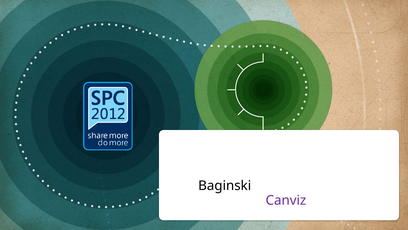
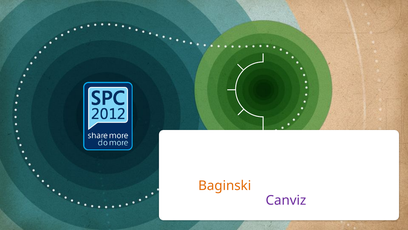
Baginski colour: black -> orange
